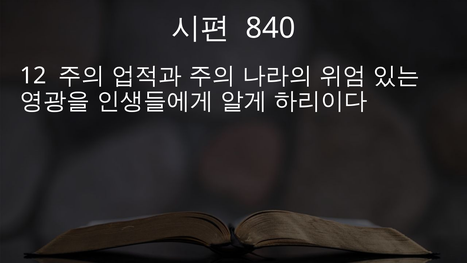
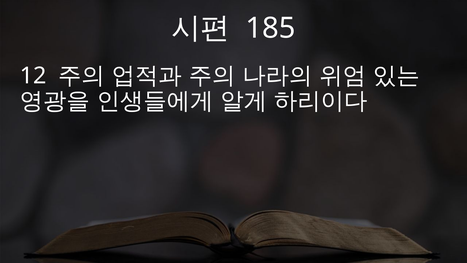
840: 840 -> 185
